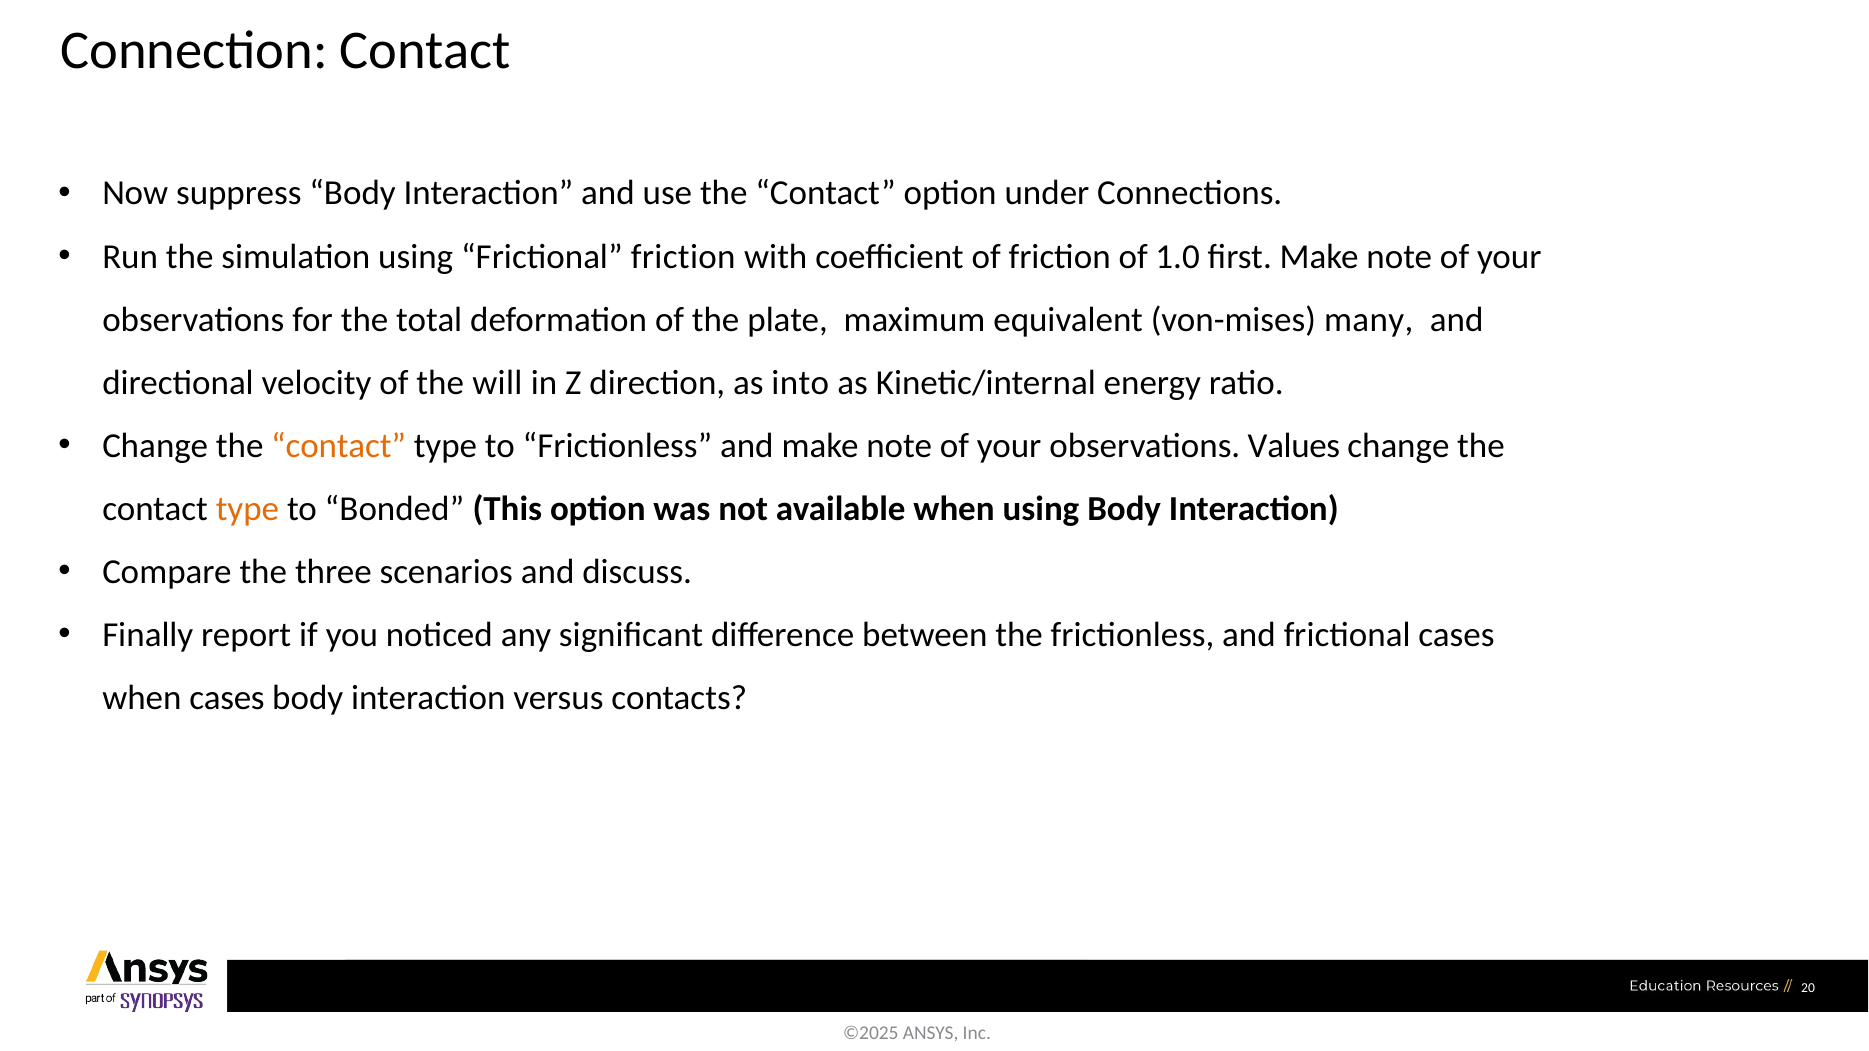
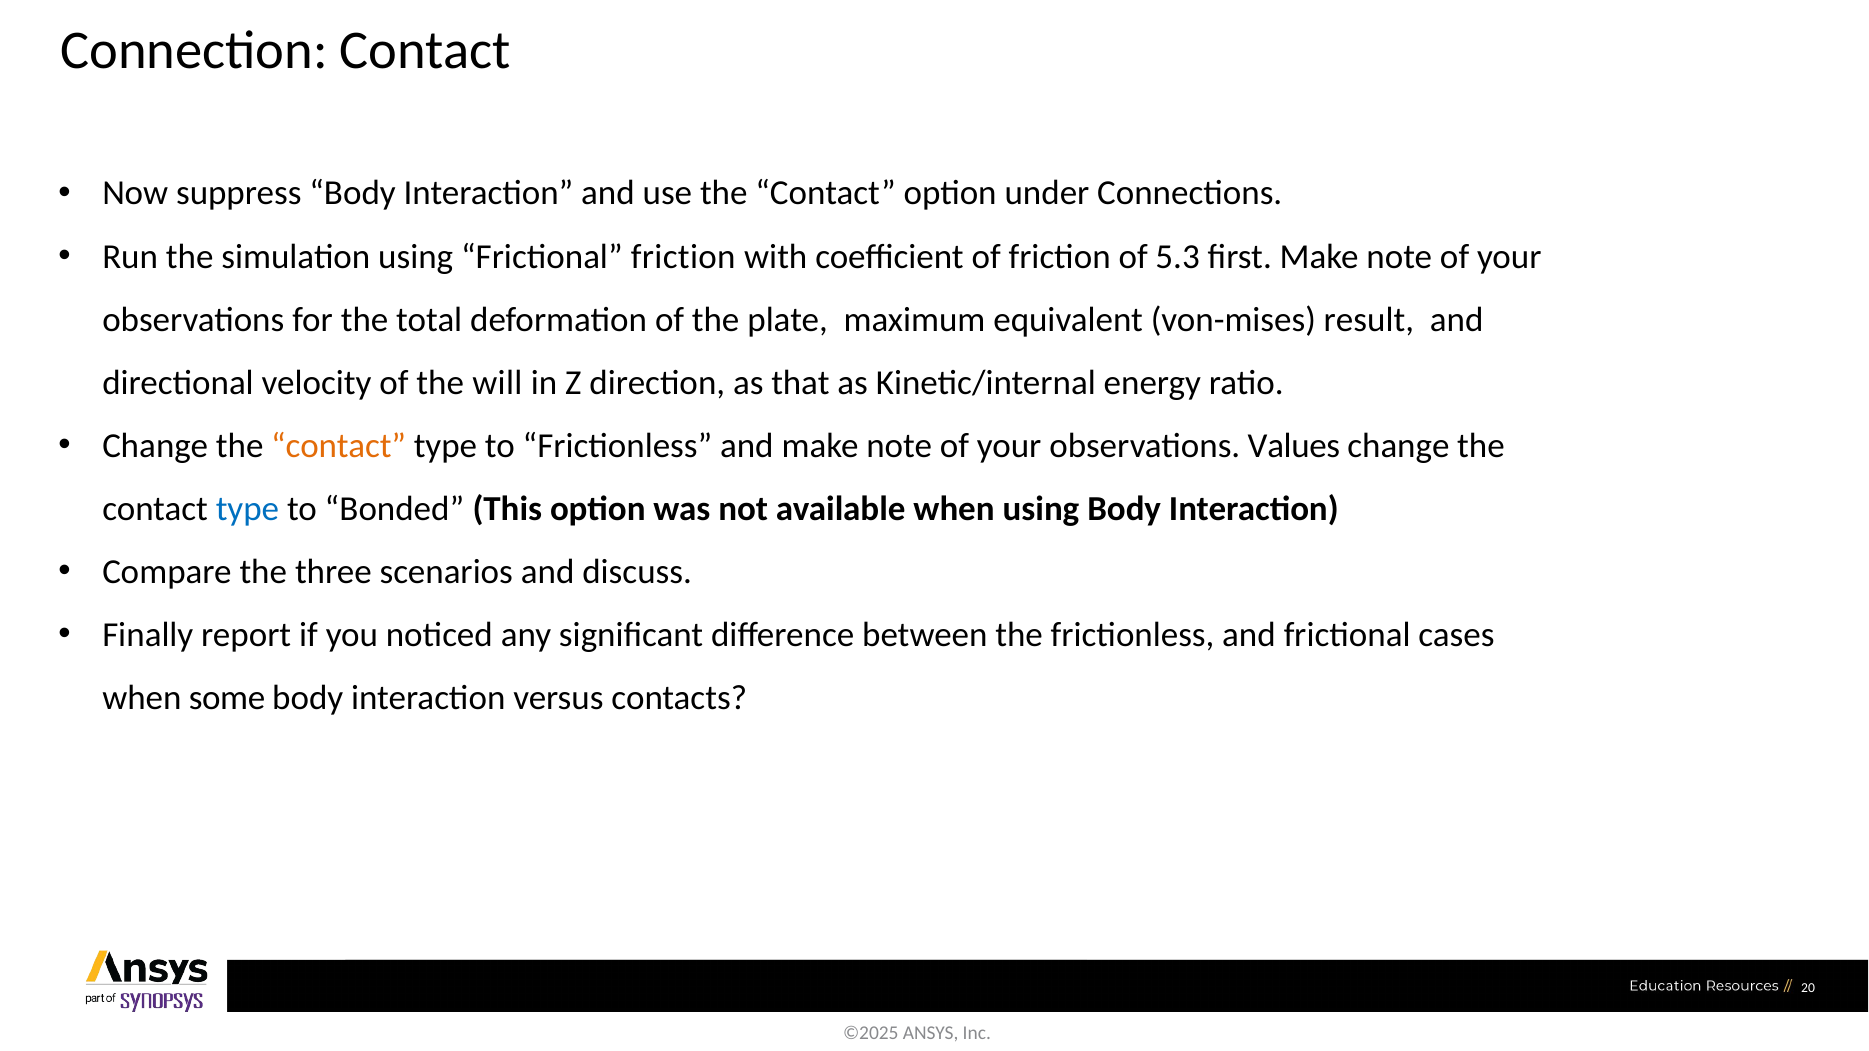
1.0: 1.0 -> 5.3
many: many -> result
into: into -> that
type at (247, 509) colour: orange -> blue
when cases: cases -> some
